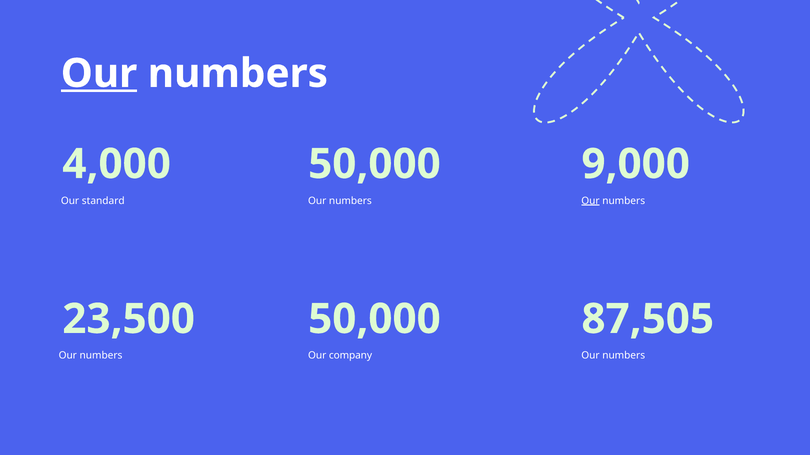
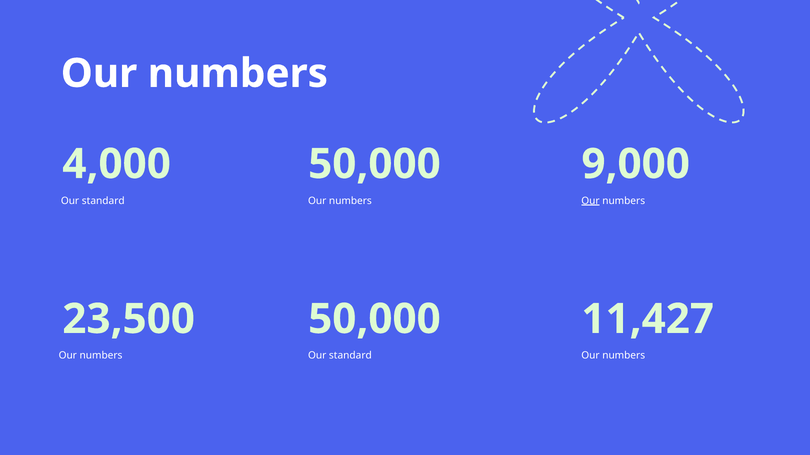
Our at (99, 74) underline: present -> none
87,505: 87,505 -> 11,427
company at (350, 356): company -> standard
